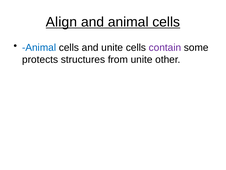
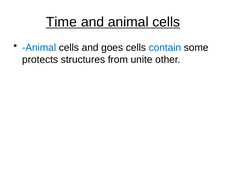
Align: Align -> Time
and unite: unite -> goes
contain colour: purple -> blue
